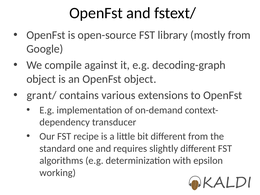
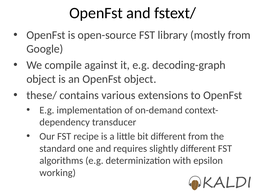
grant/: grant/ -> these/
